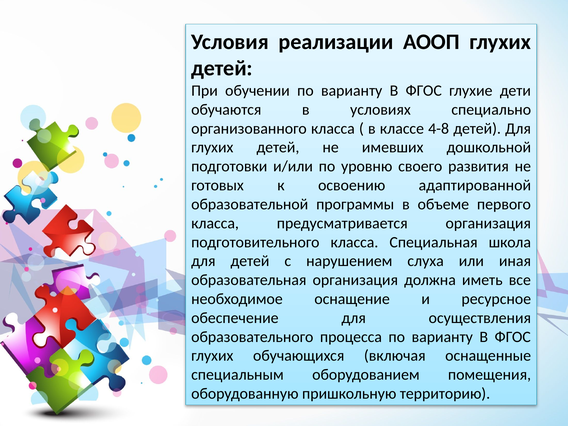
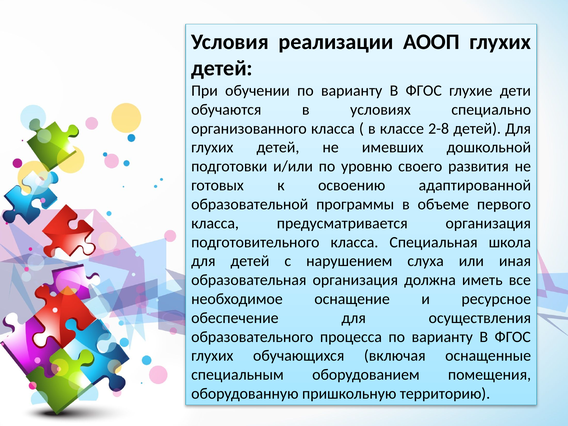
4-8: 4-8 -> 2-8
